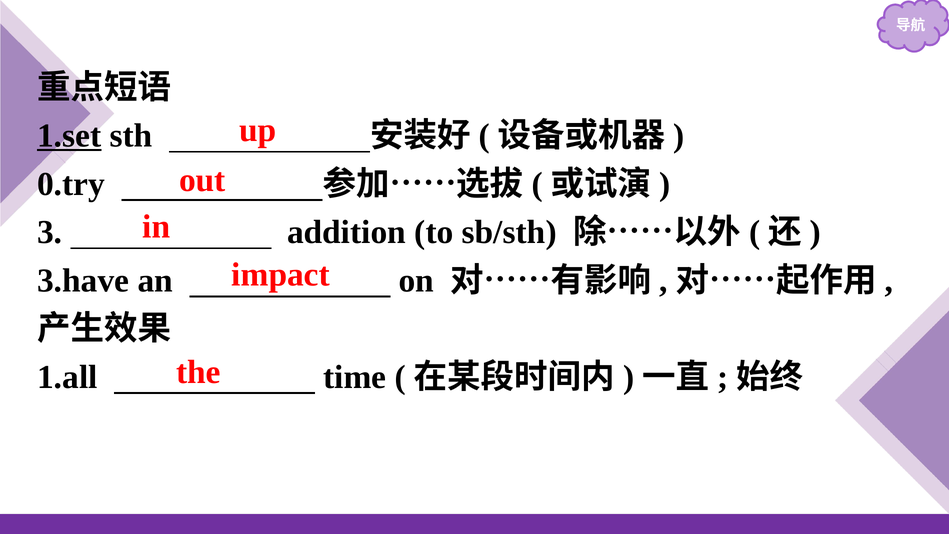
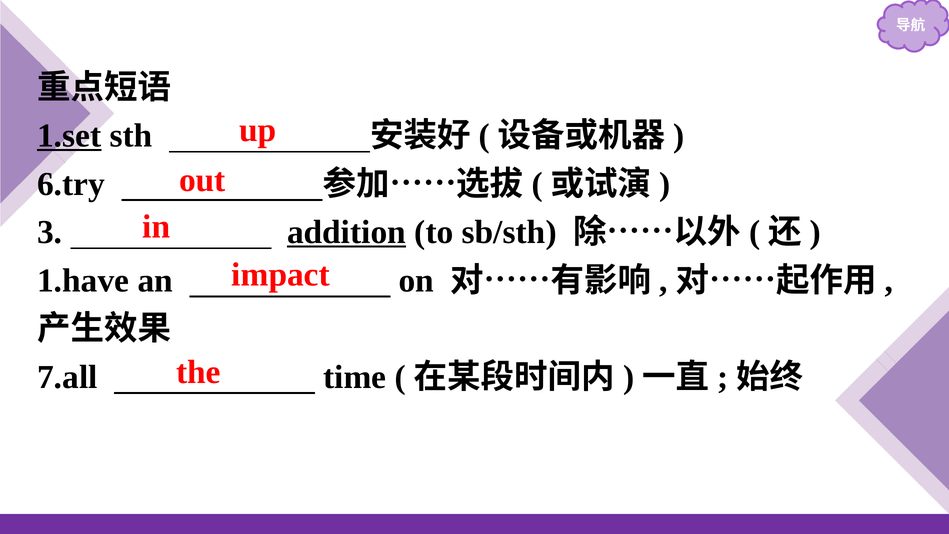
0.try: 0.try -> 6.try
addition underline: none -> present
3.have: 3.have -> 1.have
1.all: 1.all -> 7.all
